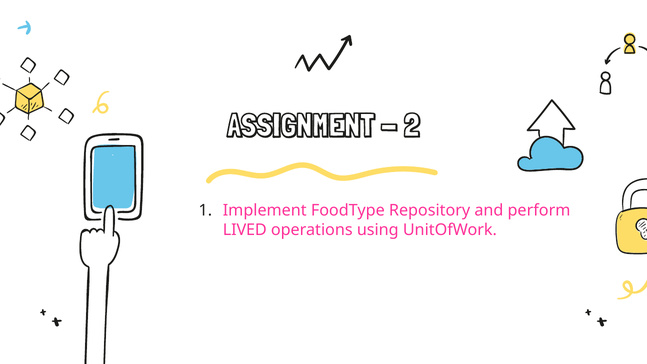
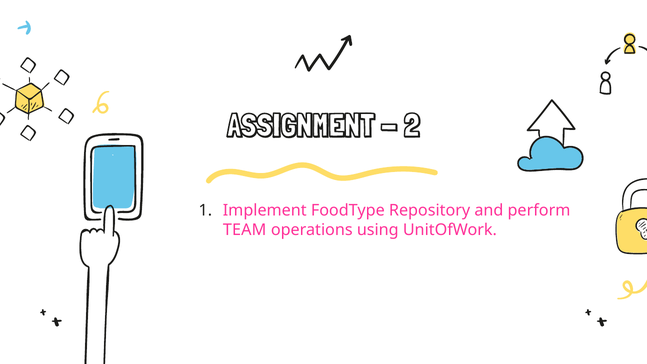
LIVED: LIVED -> TEAM
